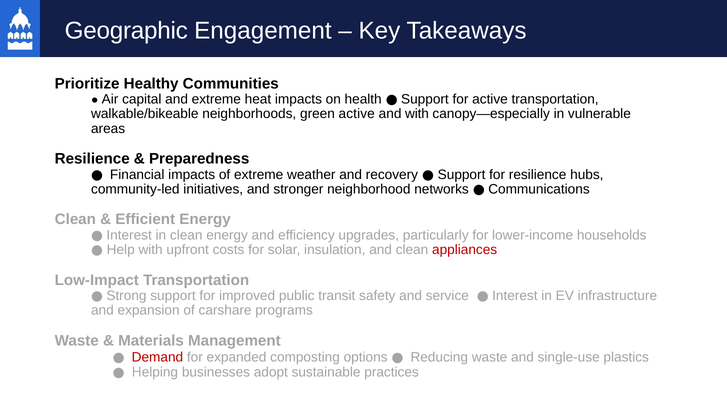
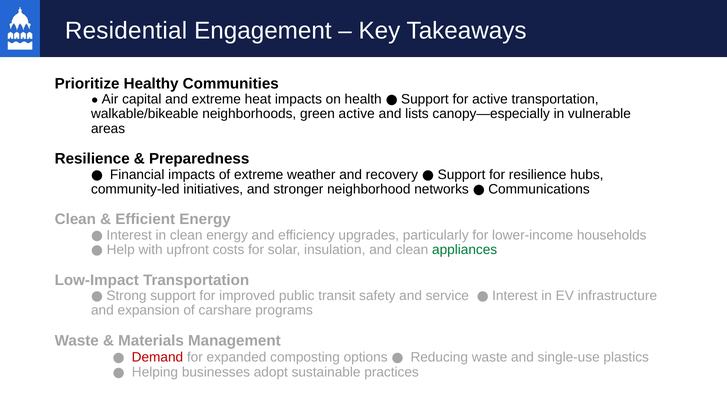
Geographic: Geographic -> Residential
and with: with -> lists
appliances colour: red -> green
